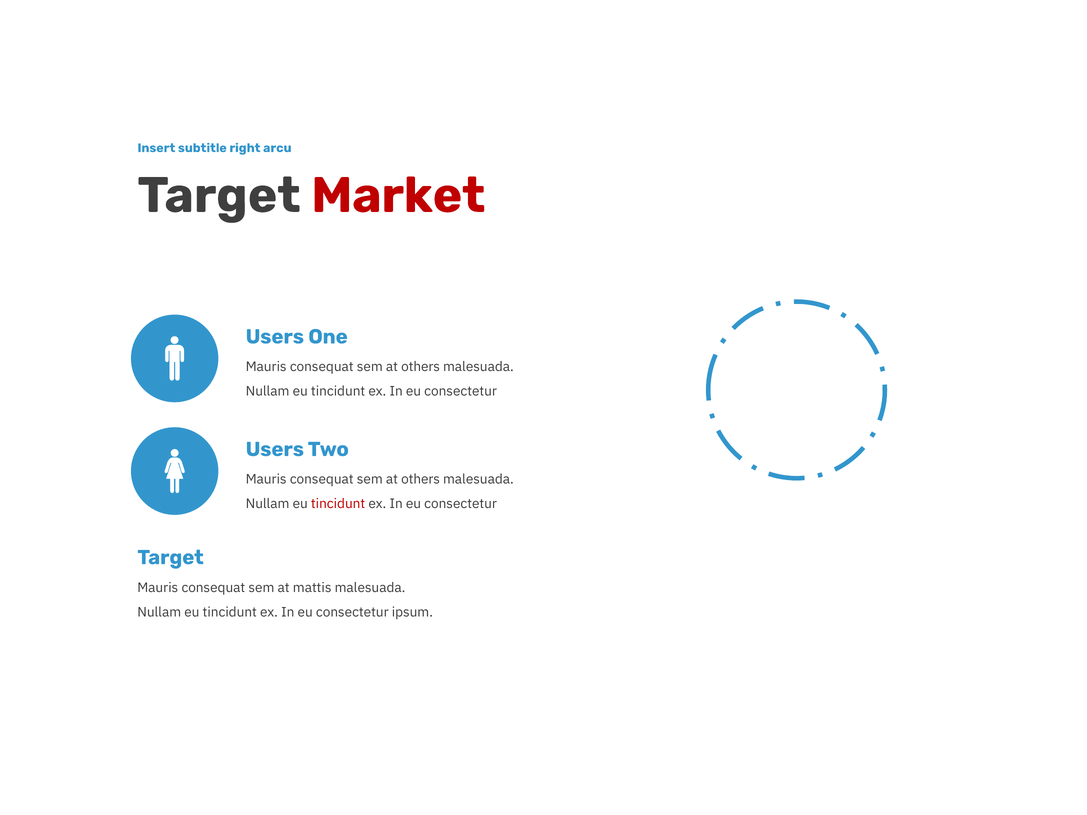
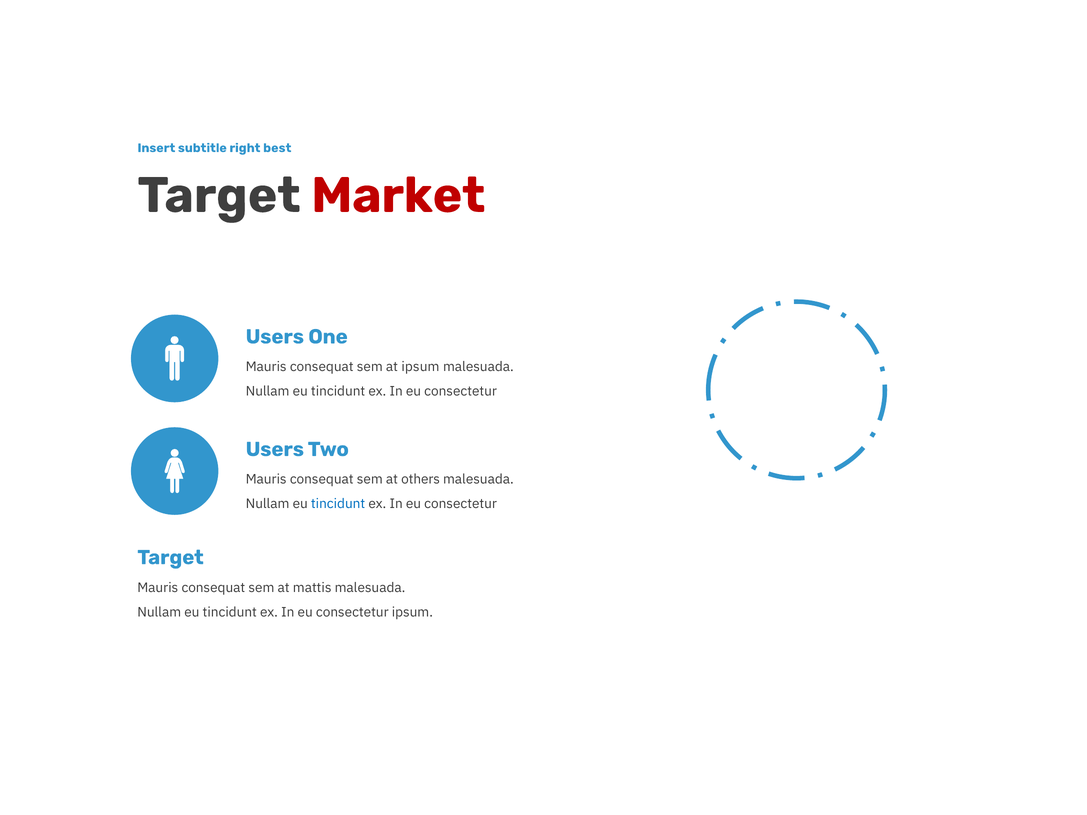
arcu: arcu -> best
others at (421, 367): others -> ipsum
tincidunt at (338, 504) colour: red -> blue
